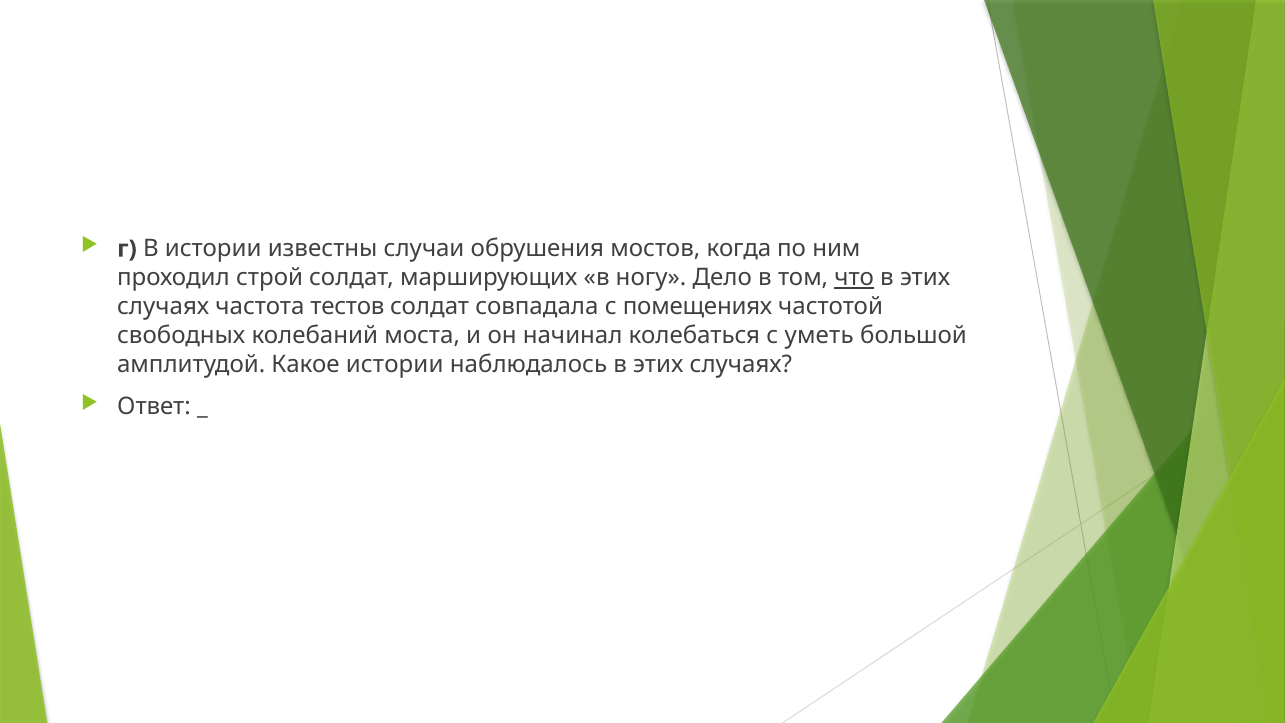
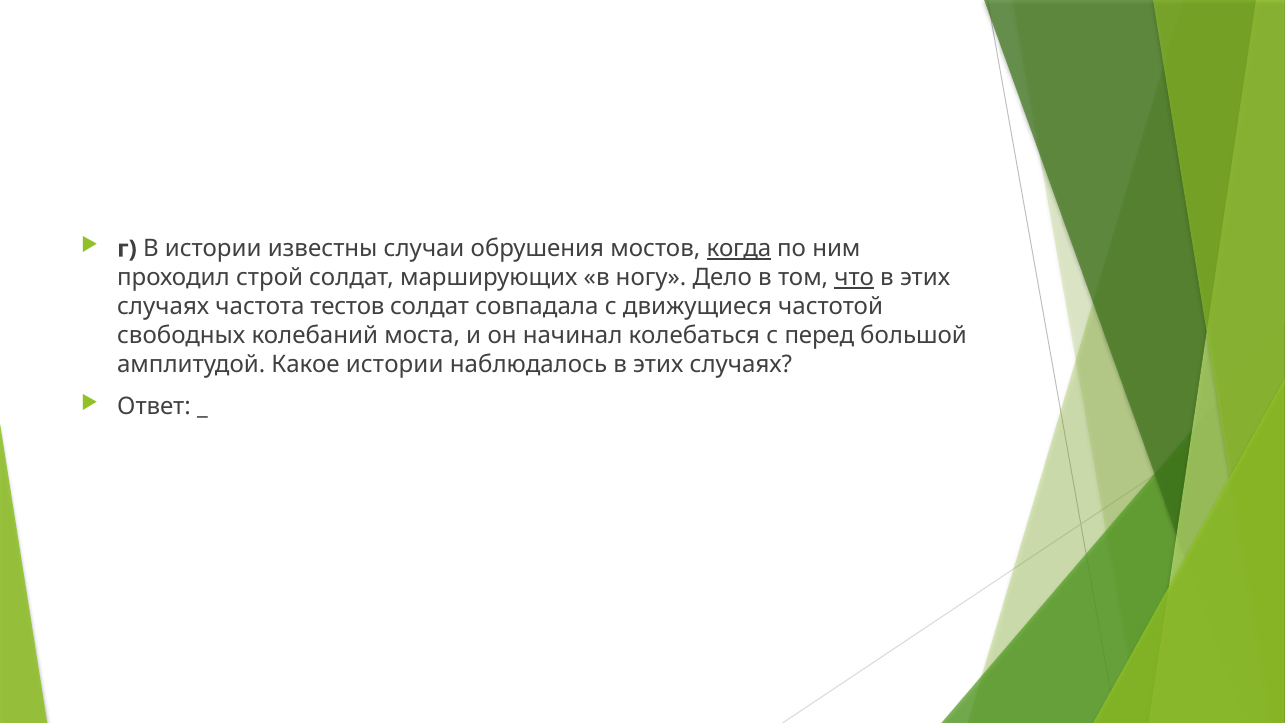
когда underline: none -> present
помещениях: помещениях -> движущиеся
уметь: уметь -> перед
